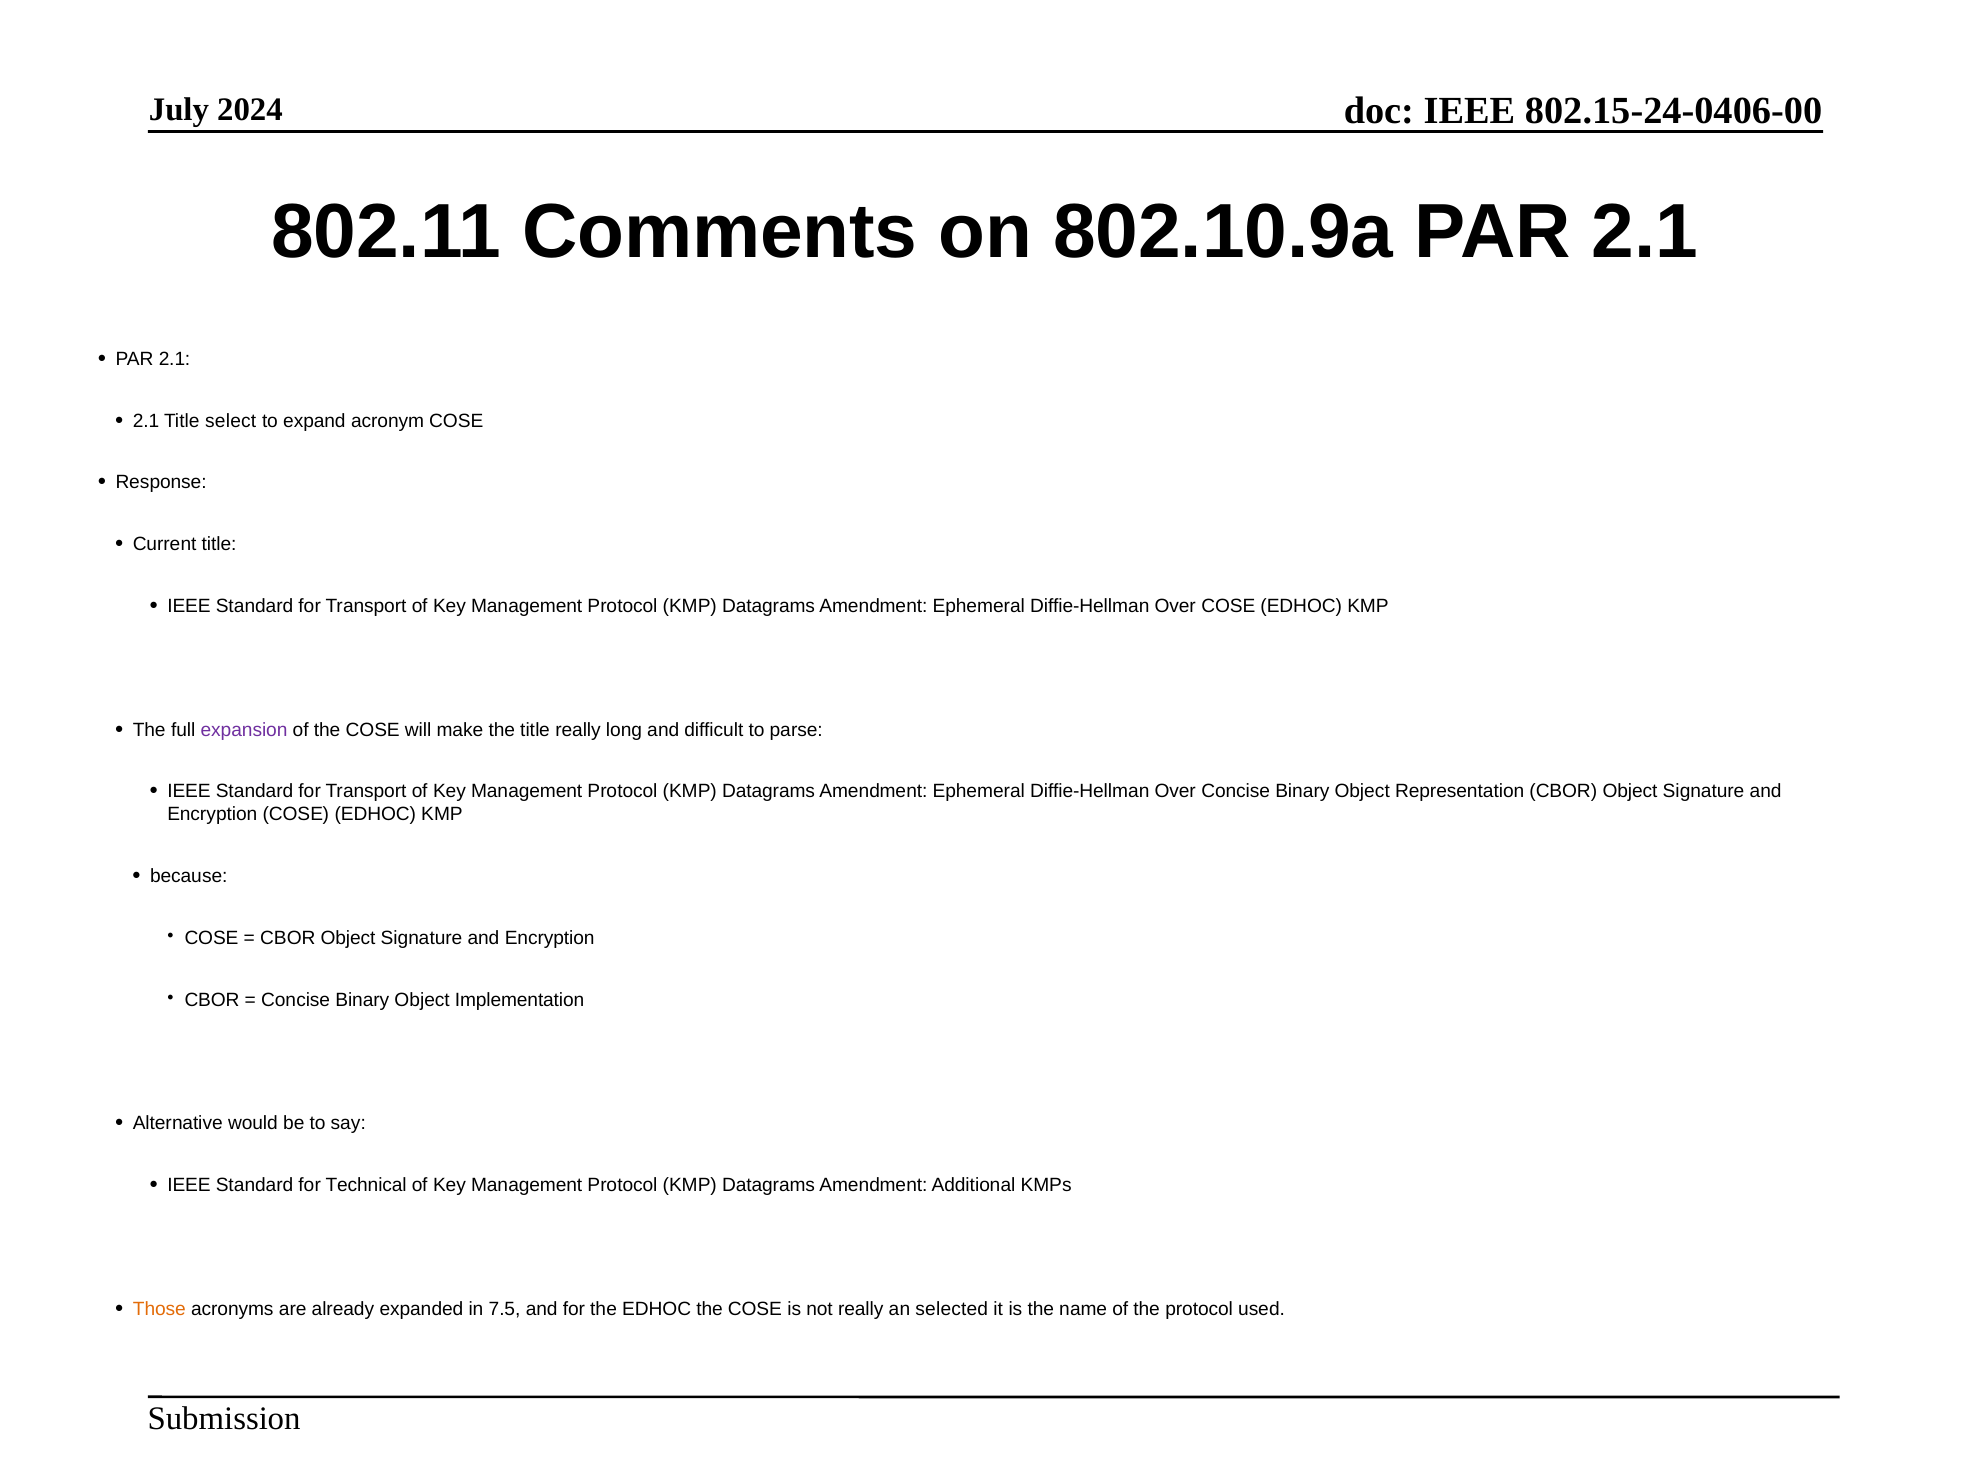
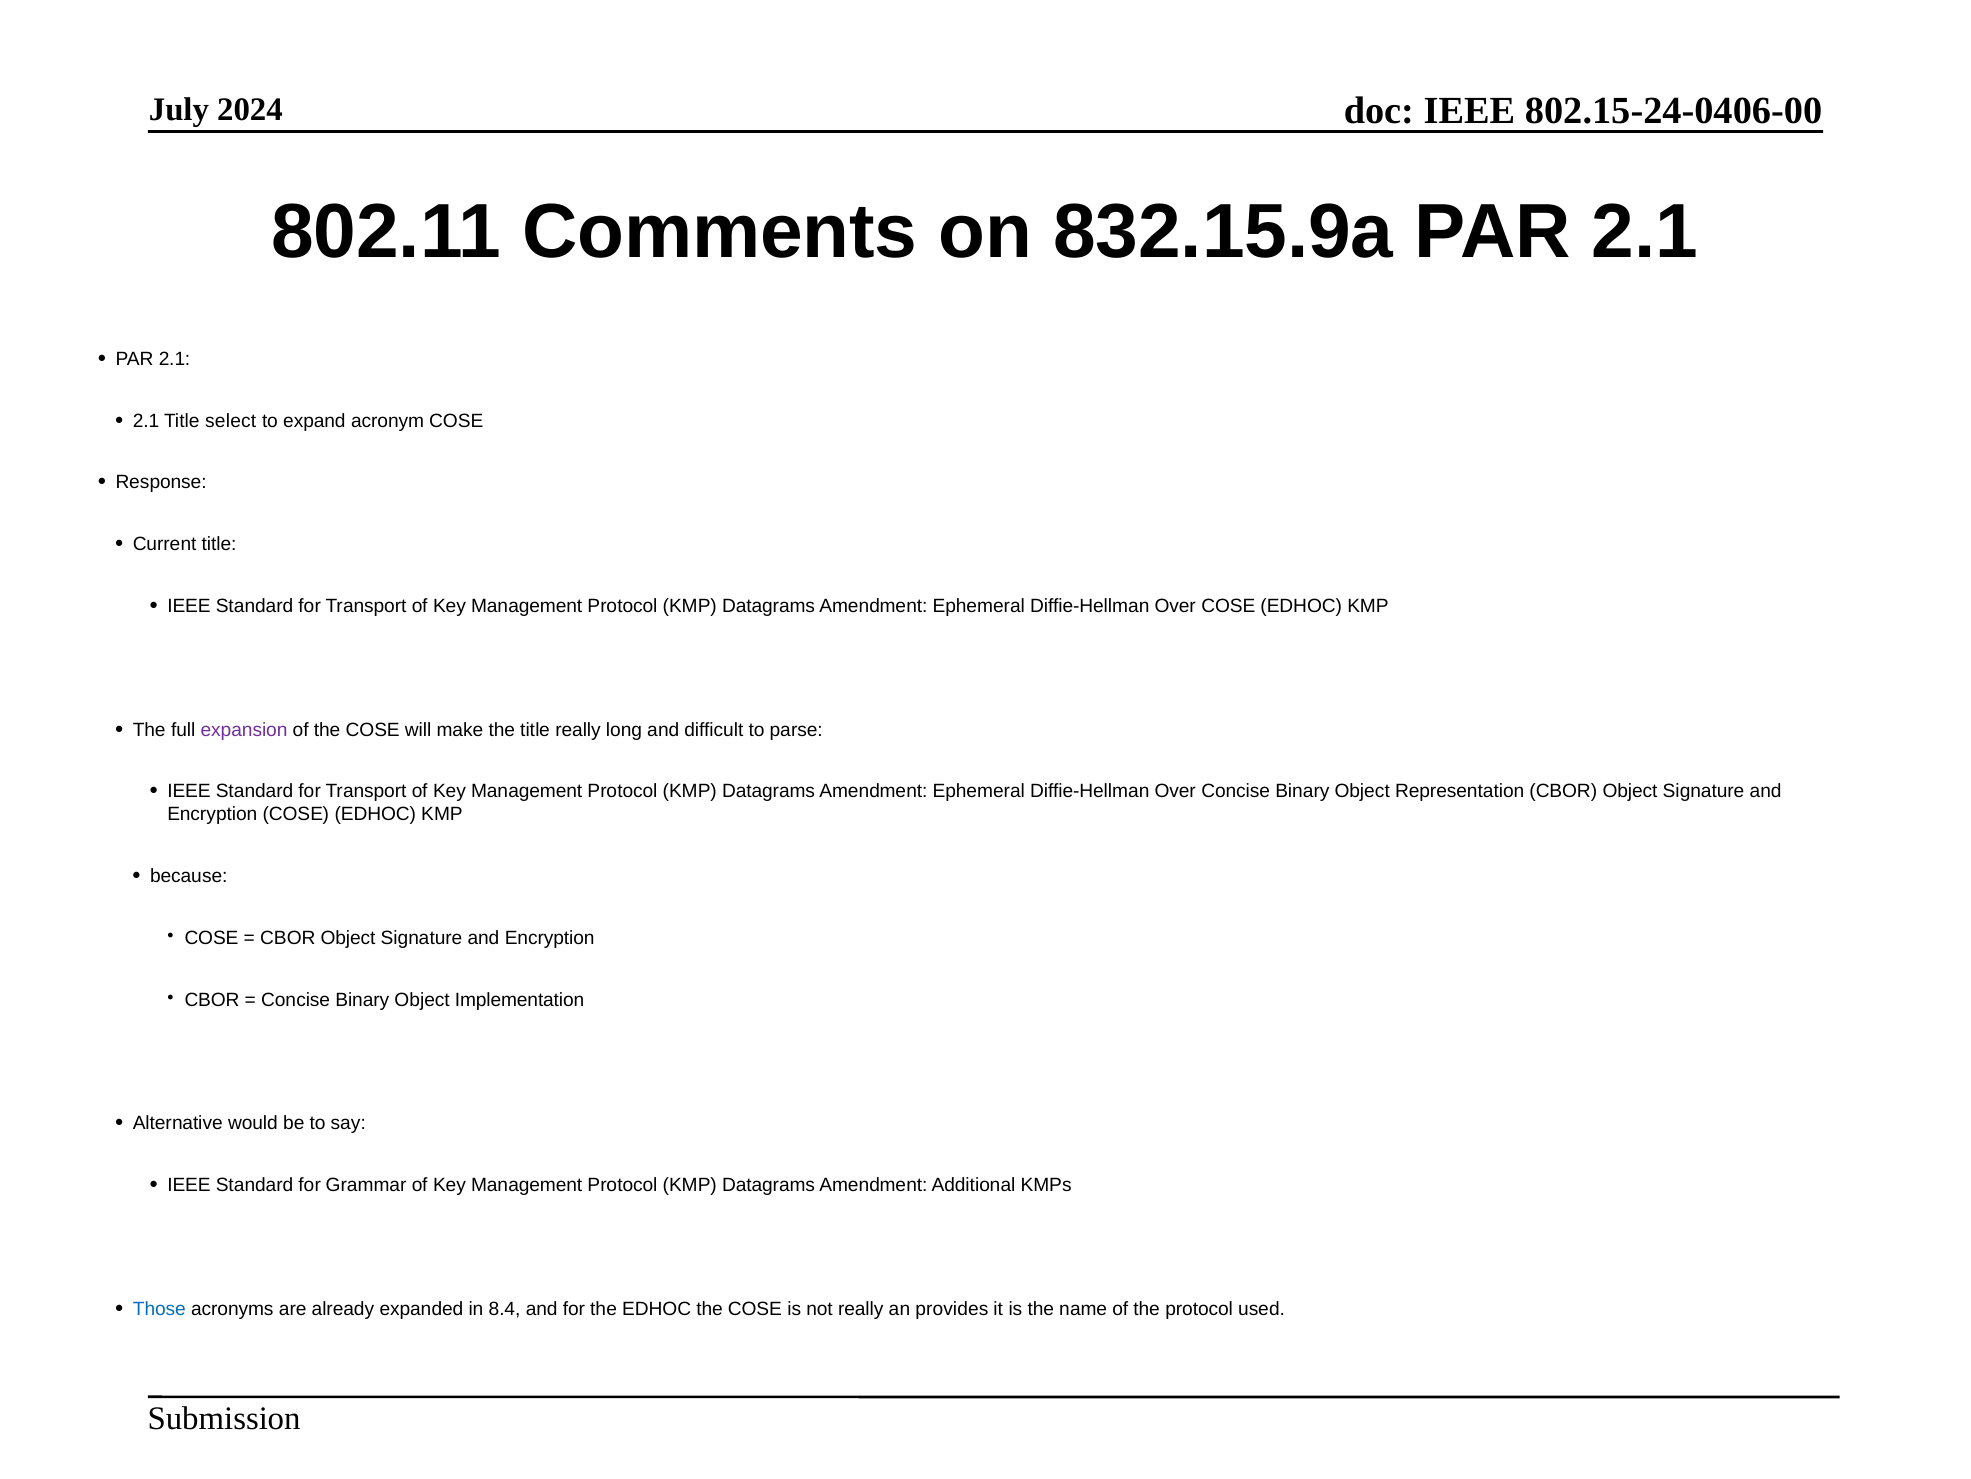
802.10.9a: 802.10.9a -> 832.15.9a
Technical: Technical -> Grammar
Those colour: orange -> blue
7.5: 7.5 -> 8.4
selected: selected -> provides
